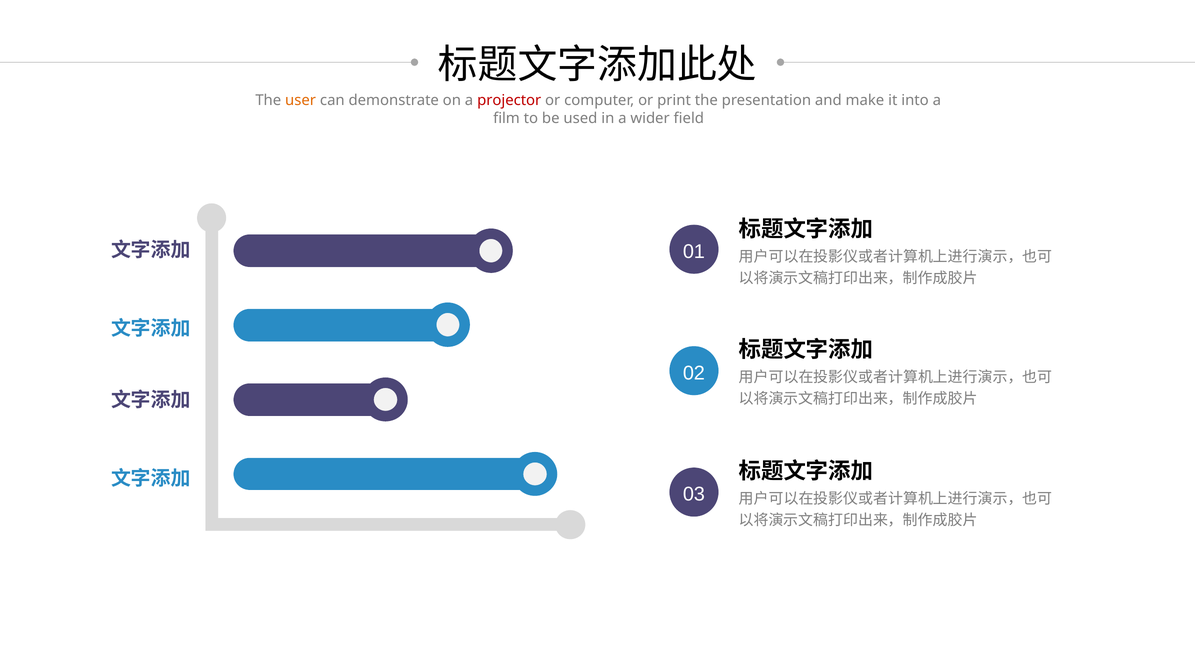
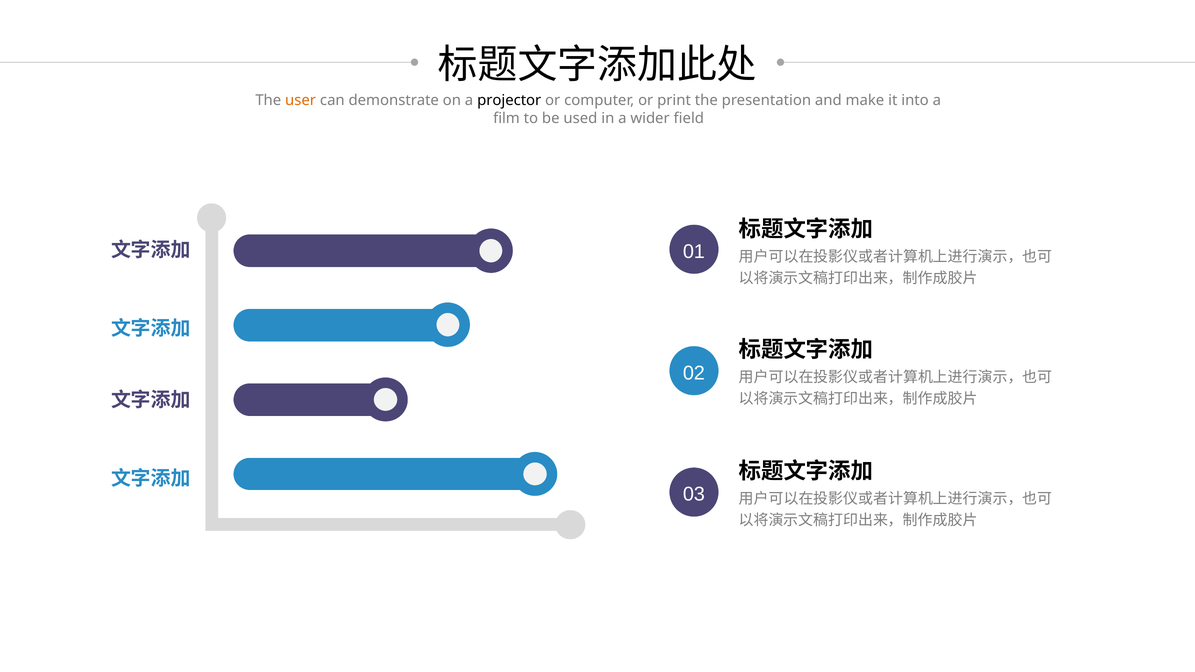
projector colour: red -> black
